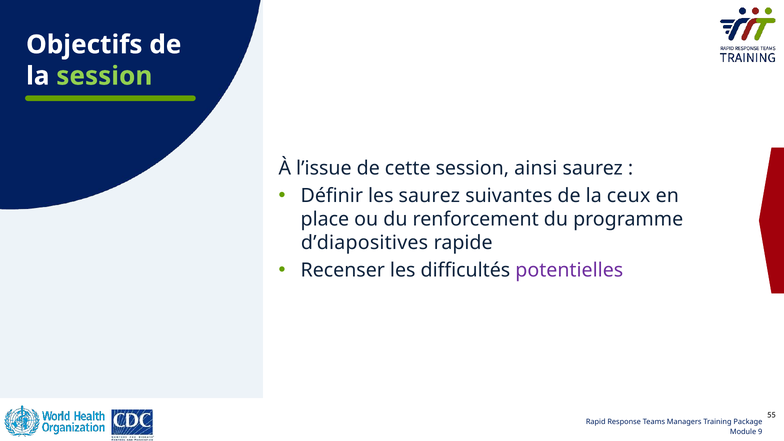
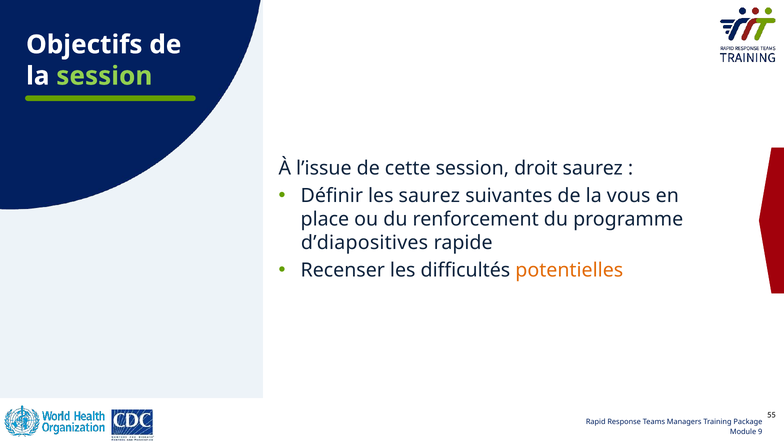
ainsi: ainsi -> droit
ceux: ceux -> vous
potentielles colour: purple -> orange
